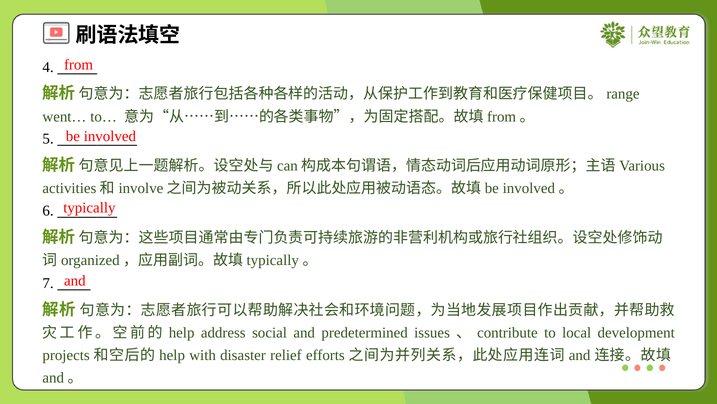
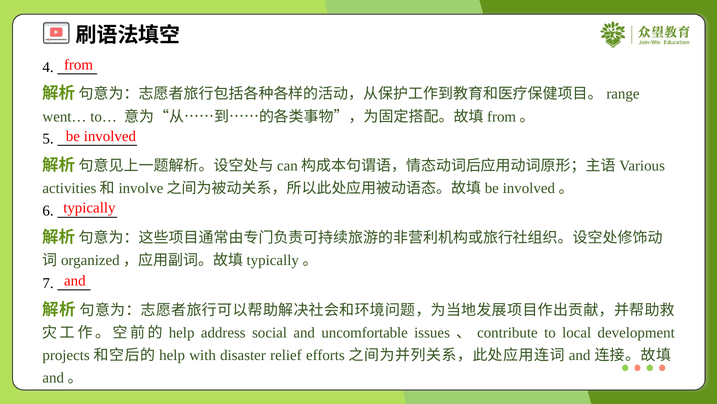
predetermined: predetermined -> uncomfortable
